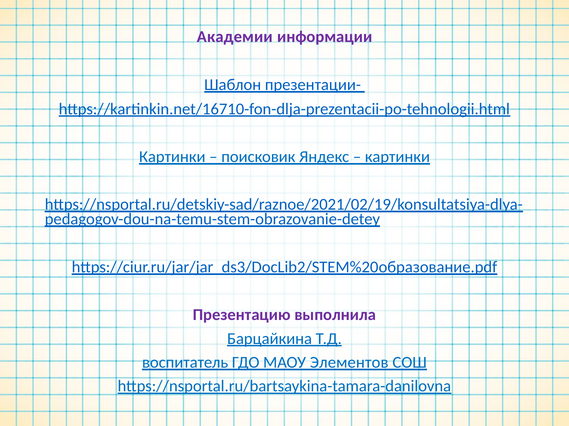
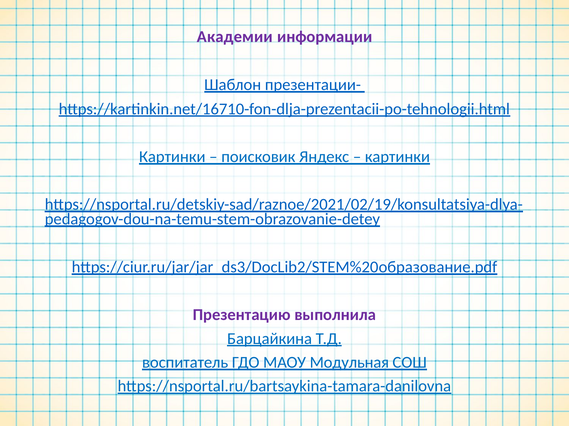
Элементов: Элементов -> Модульная
